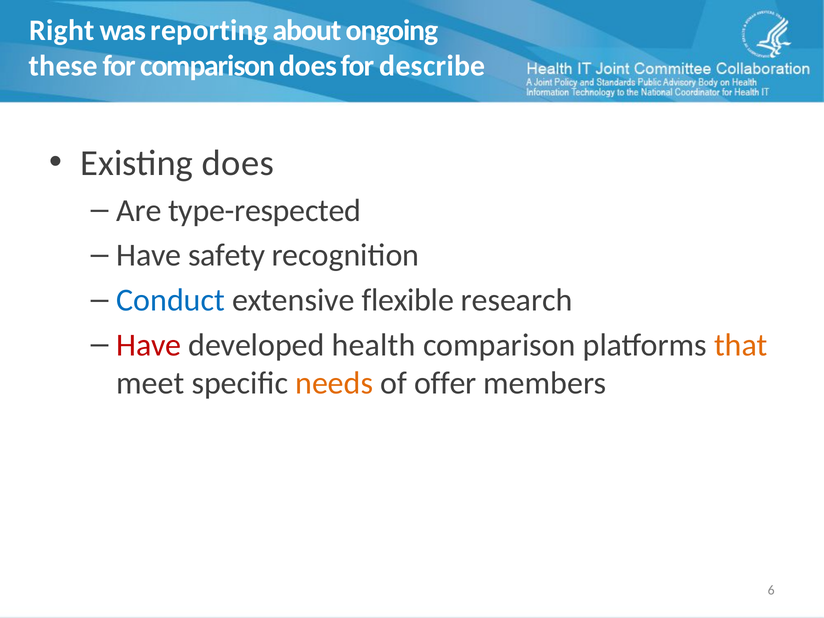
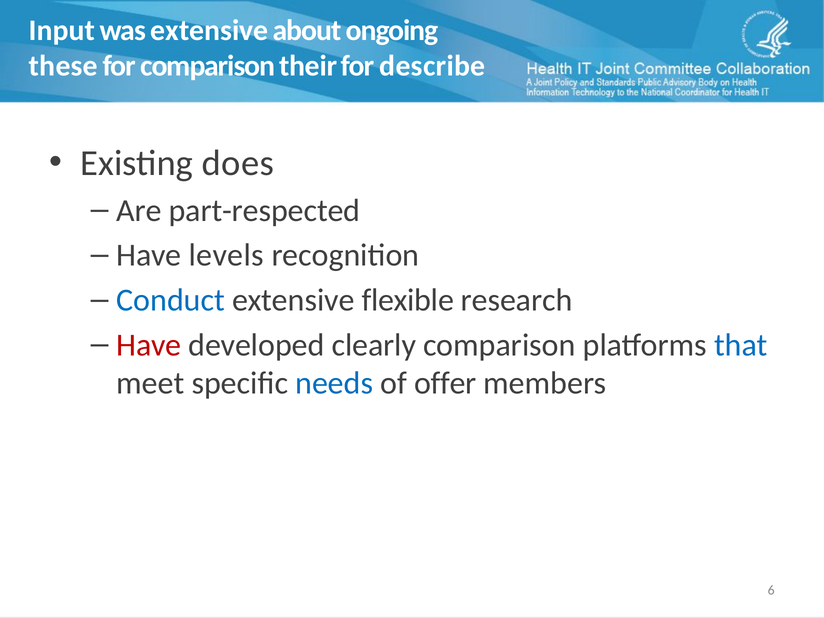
Right: Right -> Input
was reporting: reporting -> extensive
comparison does: does -> their
type-respected: type-respected -> part-respected
safety: safety -> levels
health: health -> clearly
that colour: orange -> blue
needs colour: orange -> blue
